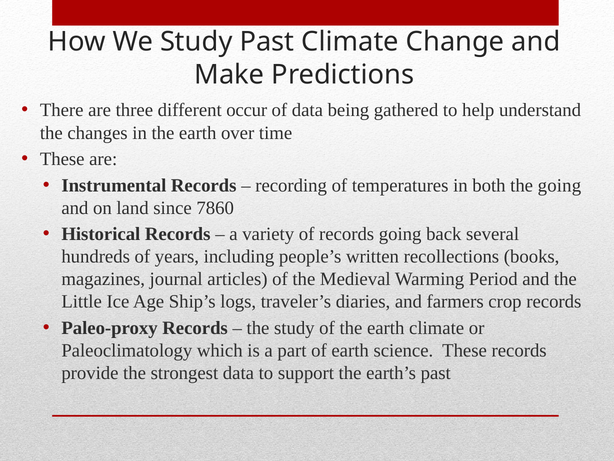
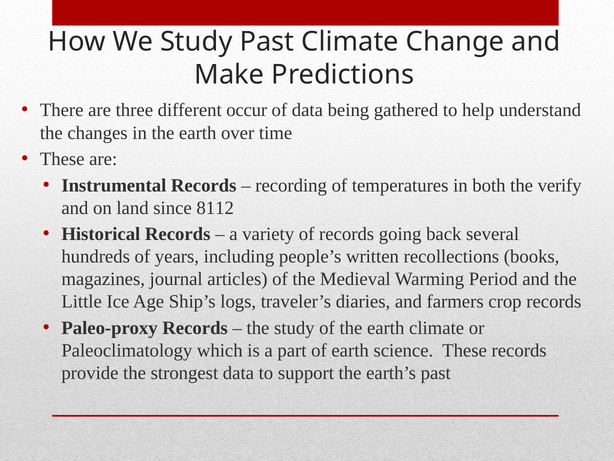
the going: going -> verify
7860: 7860 -> 8112
